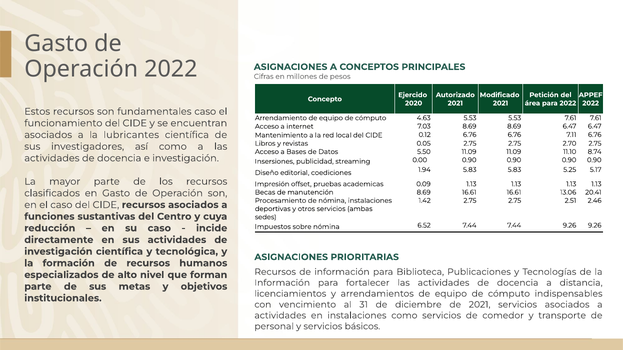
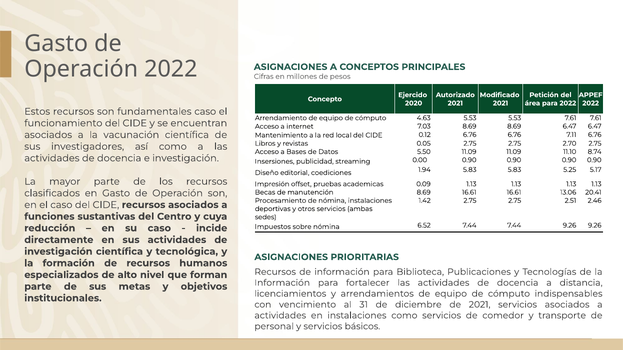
lubricantes: lubricantes -> vacunación
